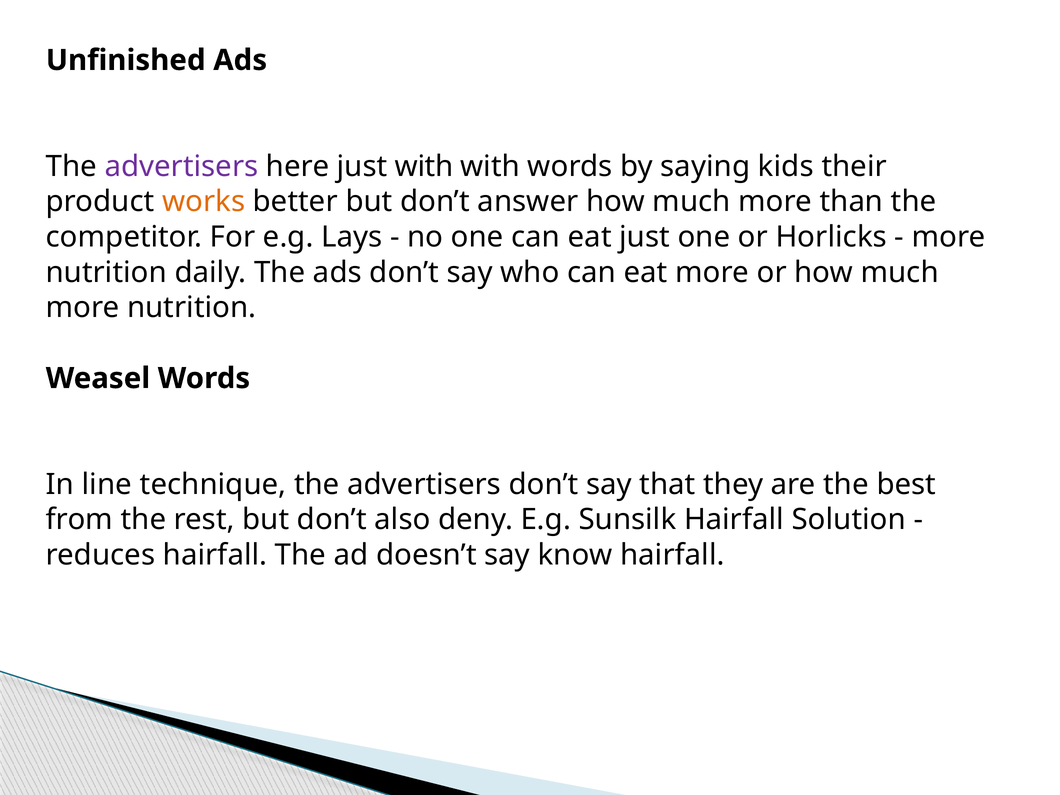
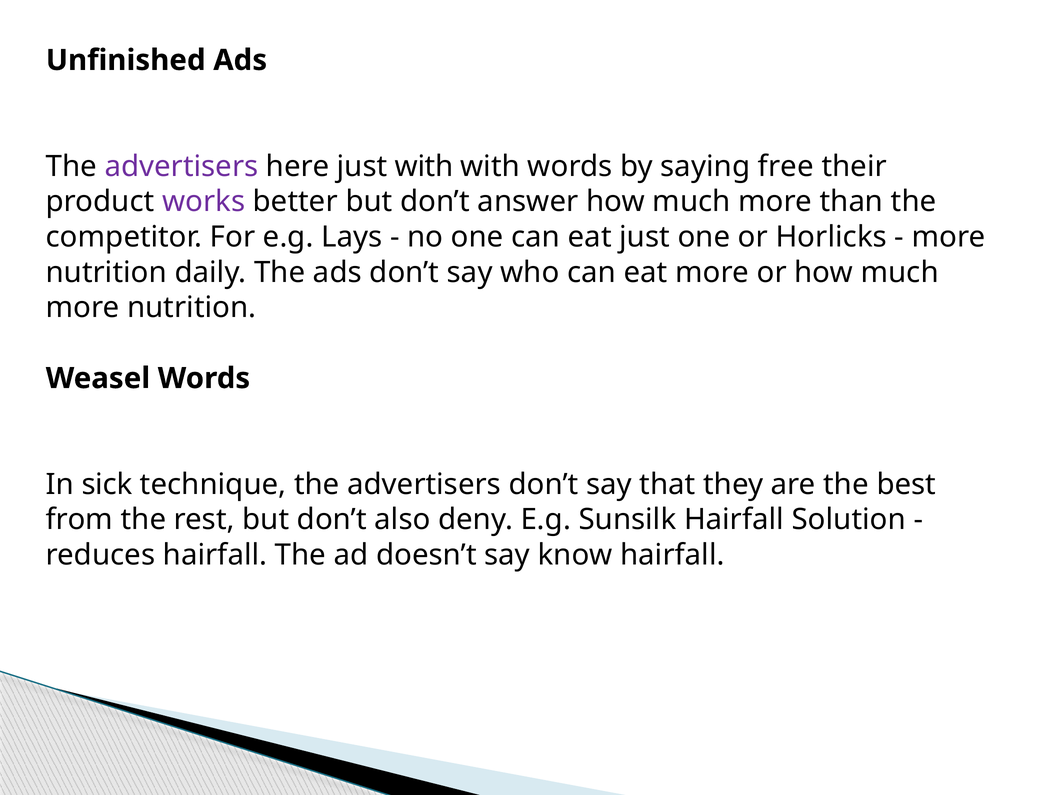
kids: kids -> free
works colour: orange -> purple
line: line -> sick
